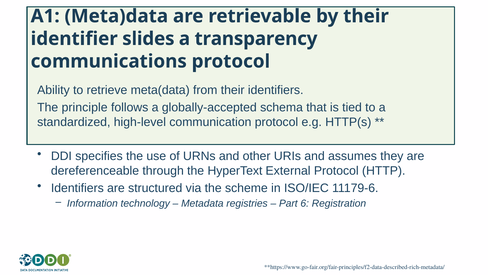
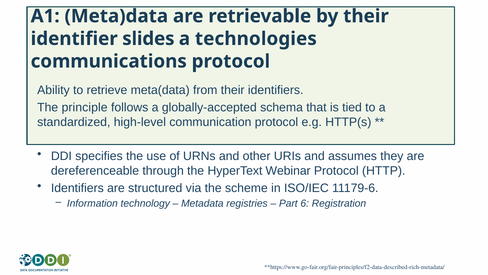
transparency: transparency -> technologies
External: External -> Webinar
